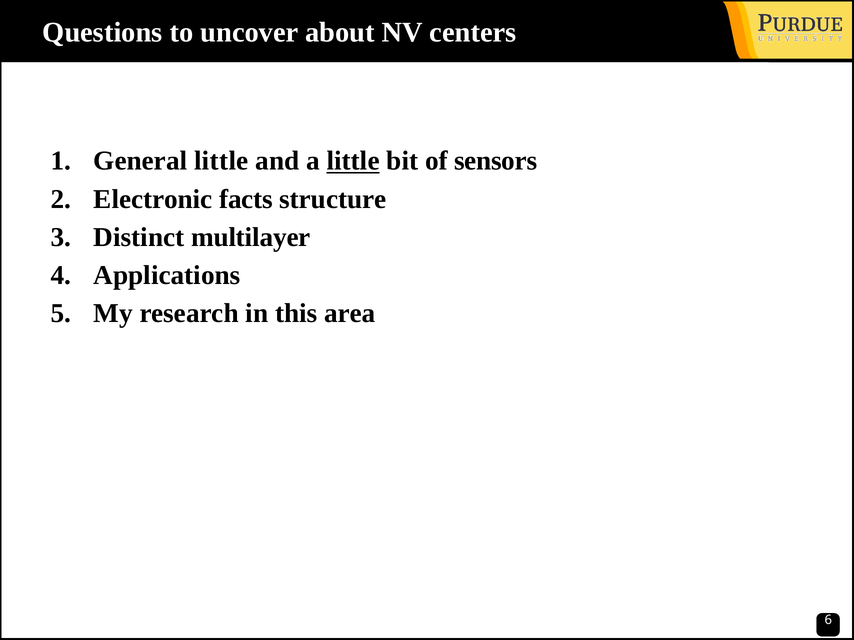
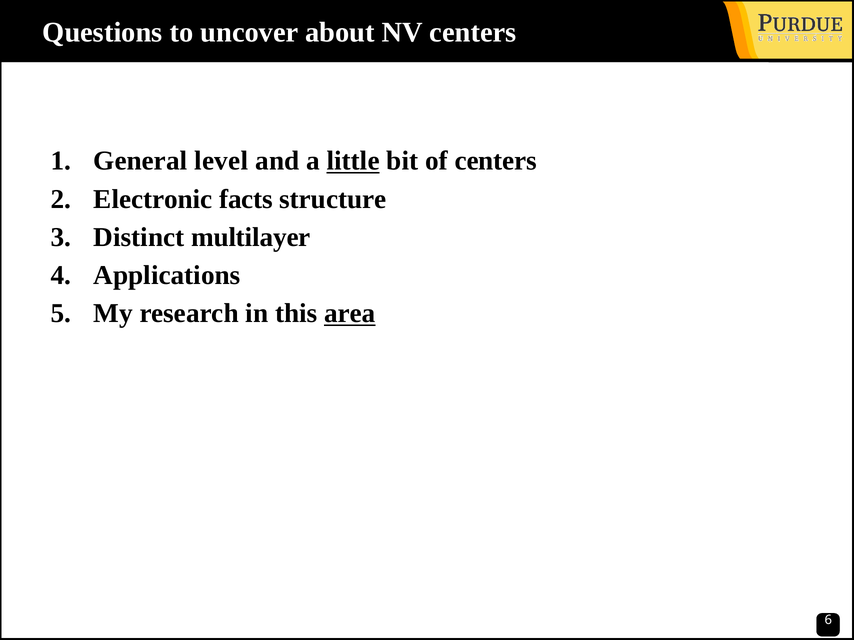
General little: little -> level
of sensors: sensors -> centers
area underline: none -> present
